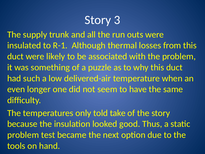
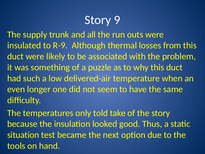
3: 3 -> 9
R-1: R-1 -> R-9
problem at (23, 135): problem -> situation
